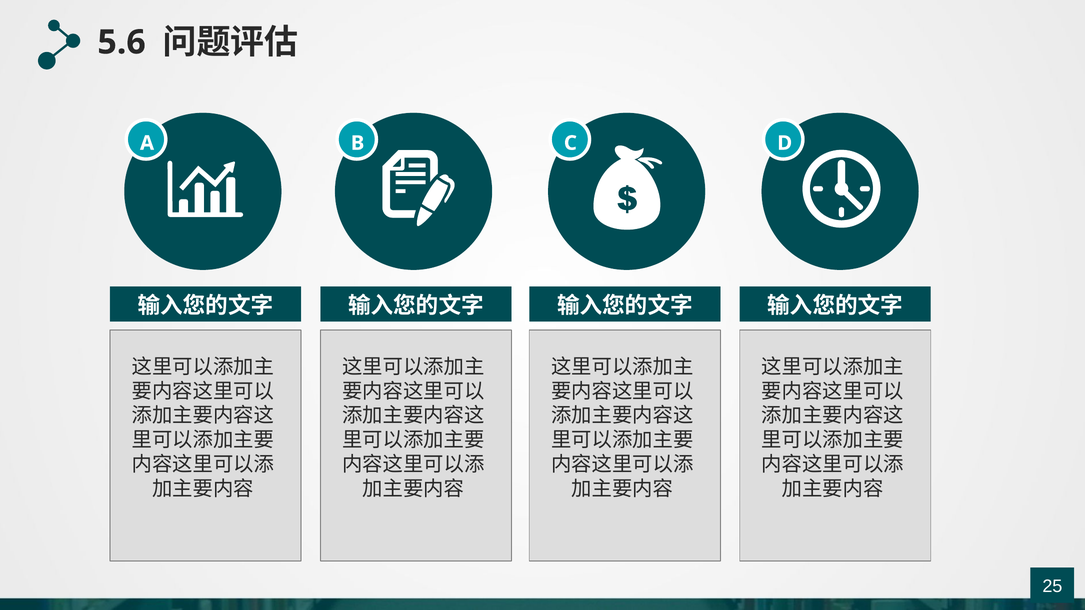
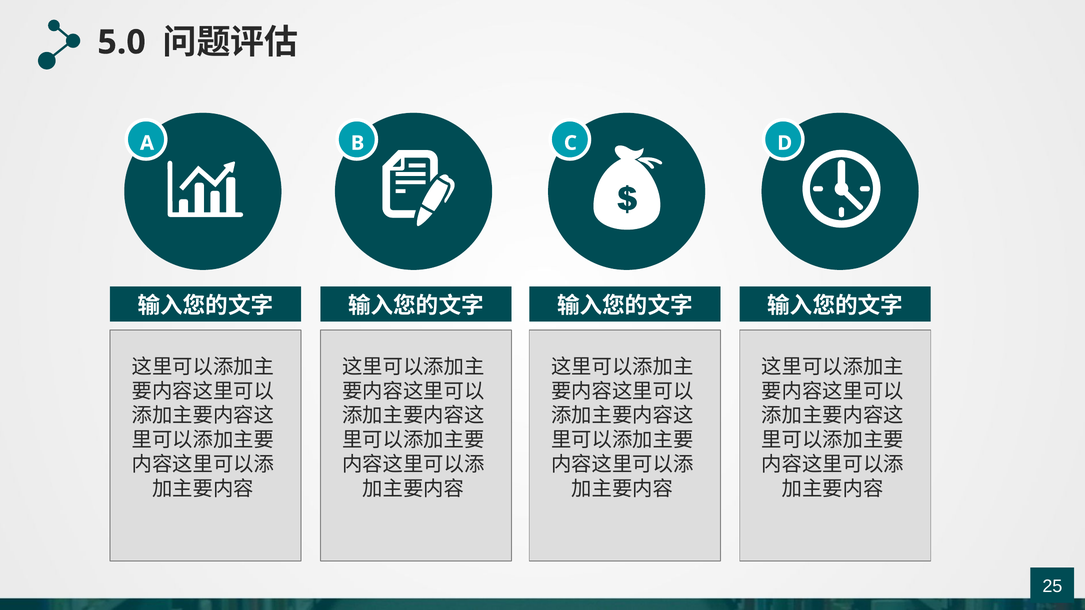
5.6: 5.6 -> 5.0
